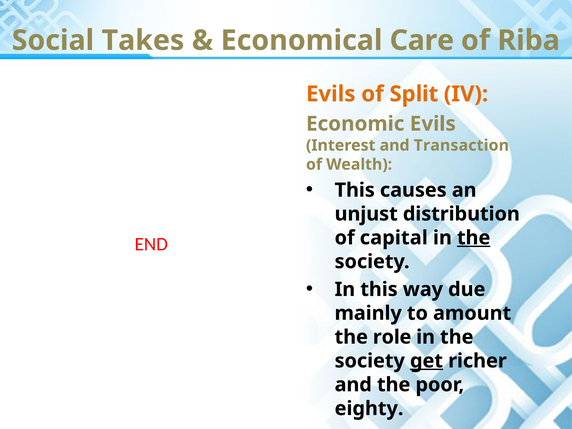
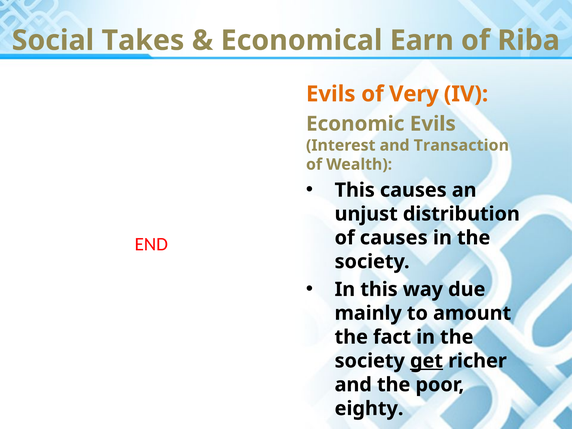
Care: Care -> Earn
Split: Split -> Very
of capital: capital -> causes
the at (474, 238) underline: present -> none
role: role -> fact
